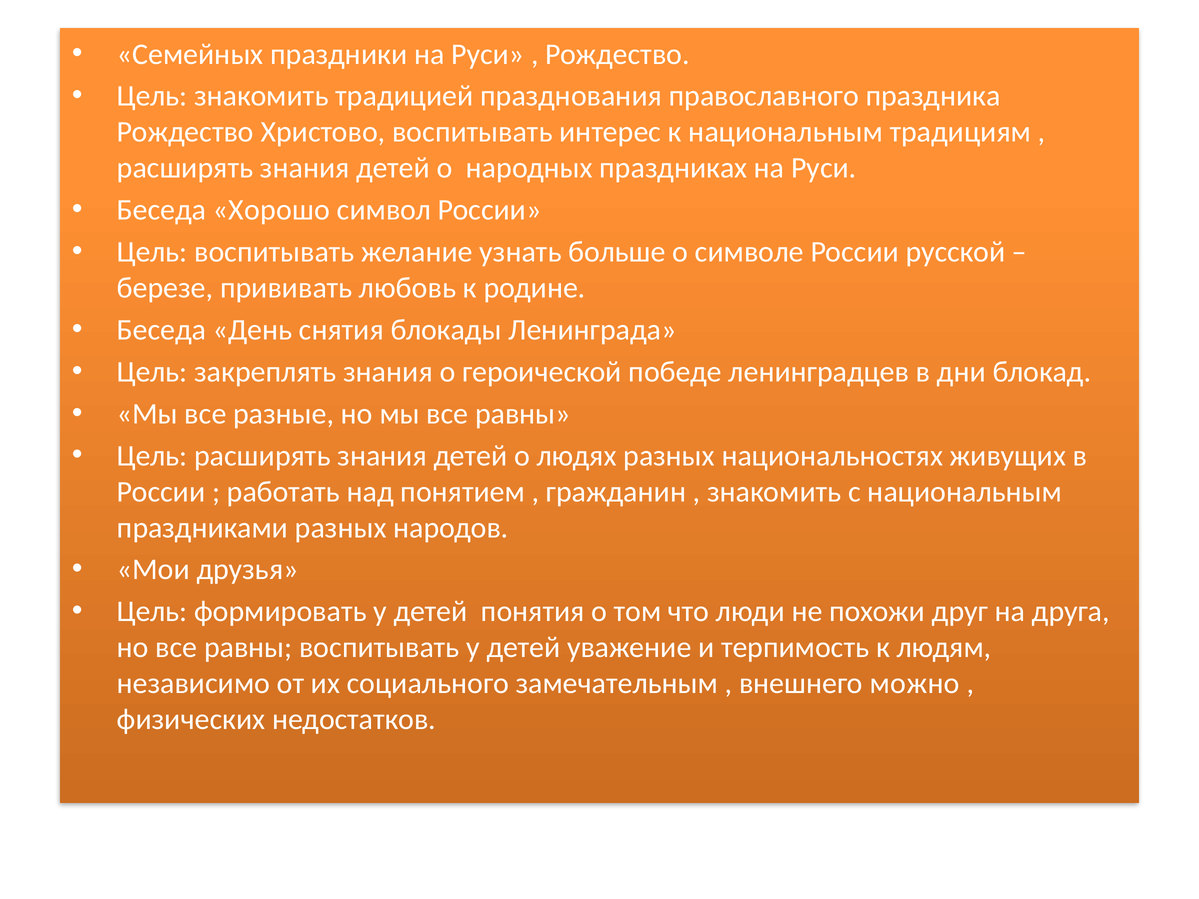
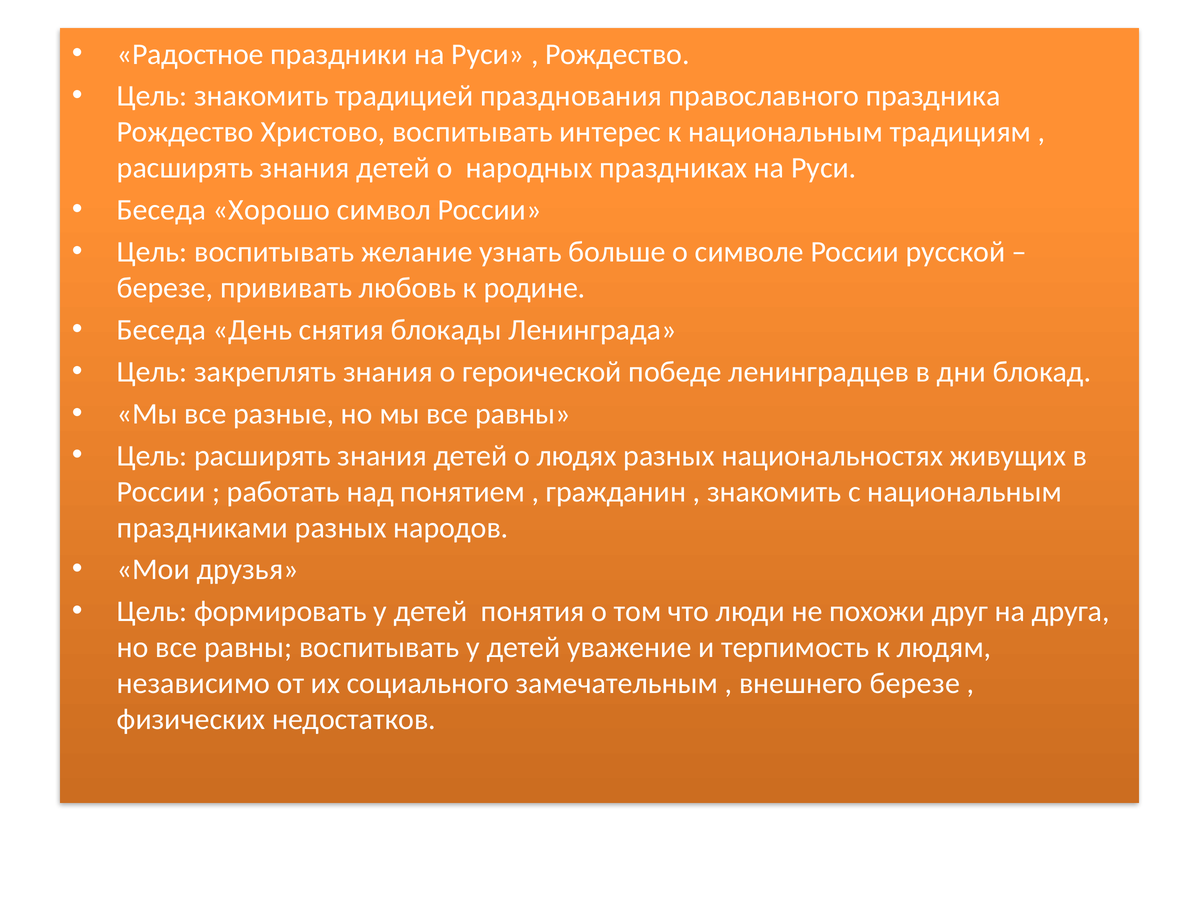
Семейных: Семейных -> Радостное
внешнего можно: можно -> березе
